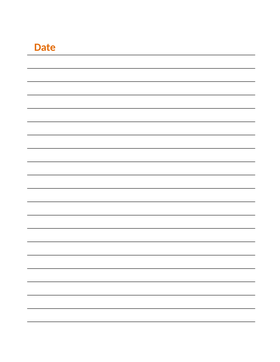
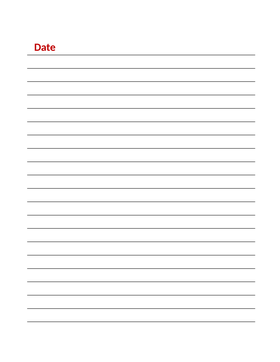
Date colour: orange -> red
